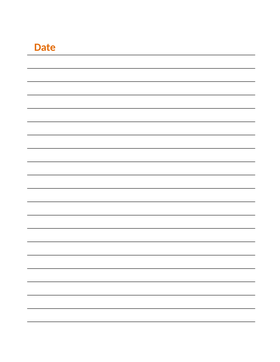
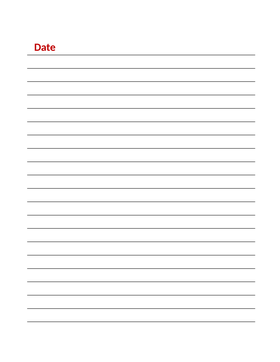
Date colour: orange -> red
